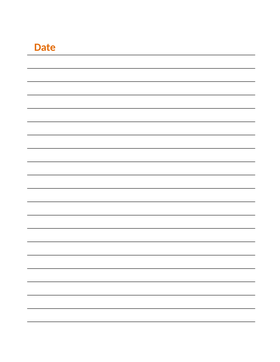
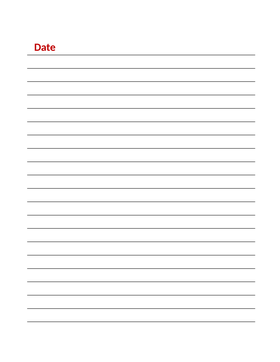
Date colour: orange -> red
